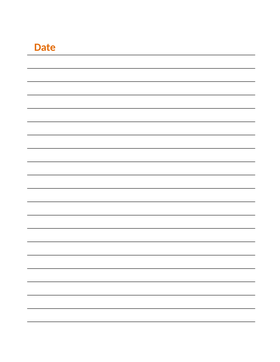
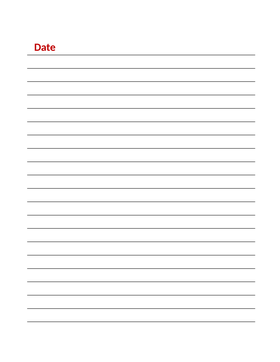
Date colour: orange -> red
